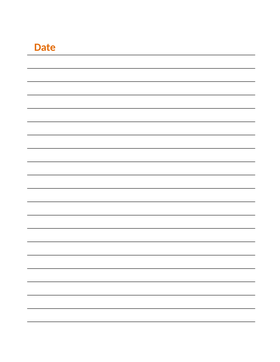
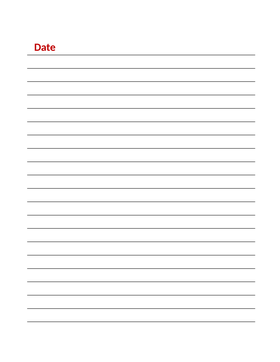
Date colour: orange -> red
